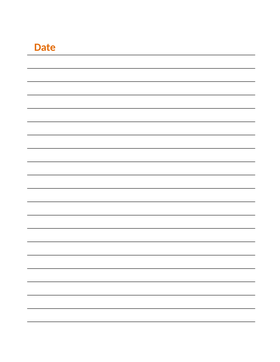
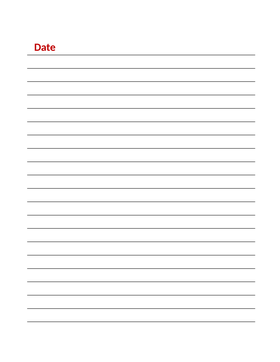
Date colour: orange -> red
